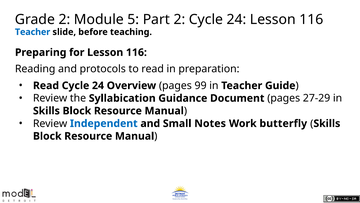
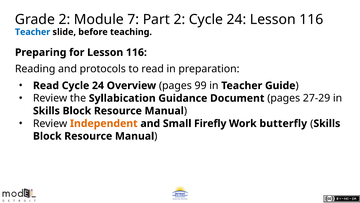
5: 5 -> 7
Independent colour: blue -> orange
Notes: Notes -> Firefly
